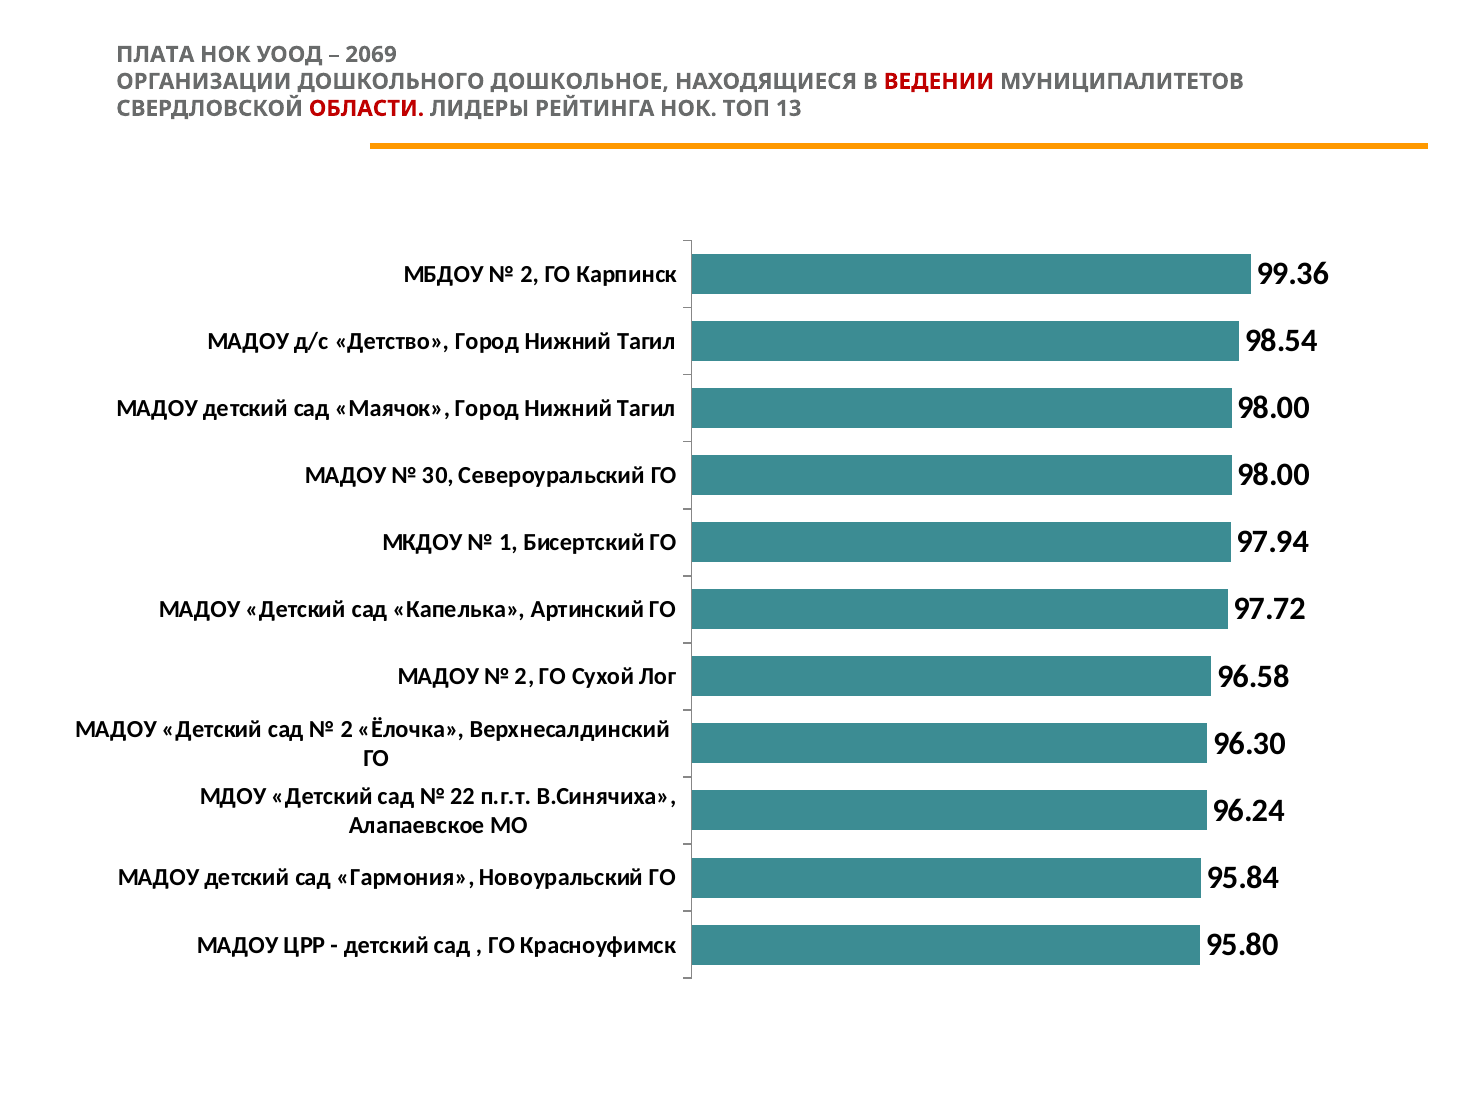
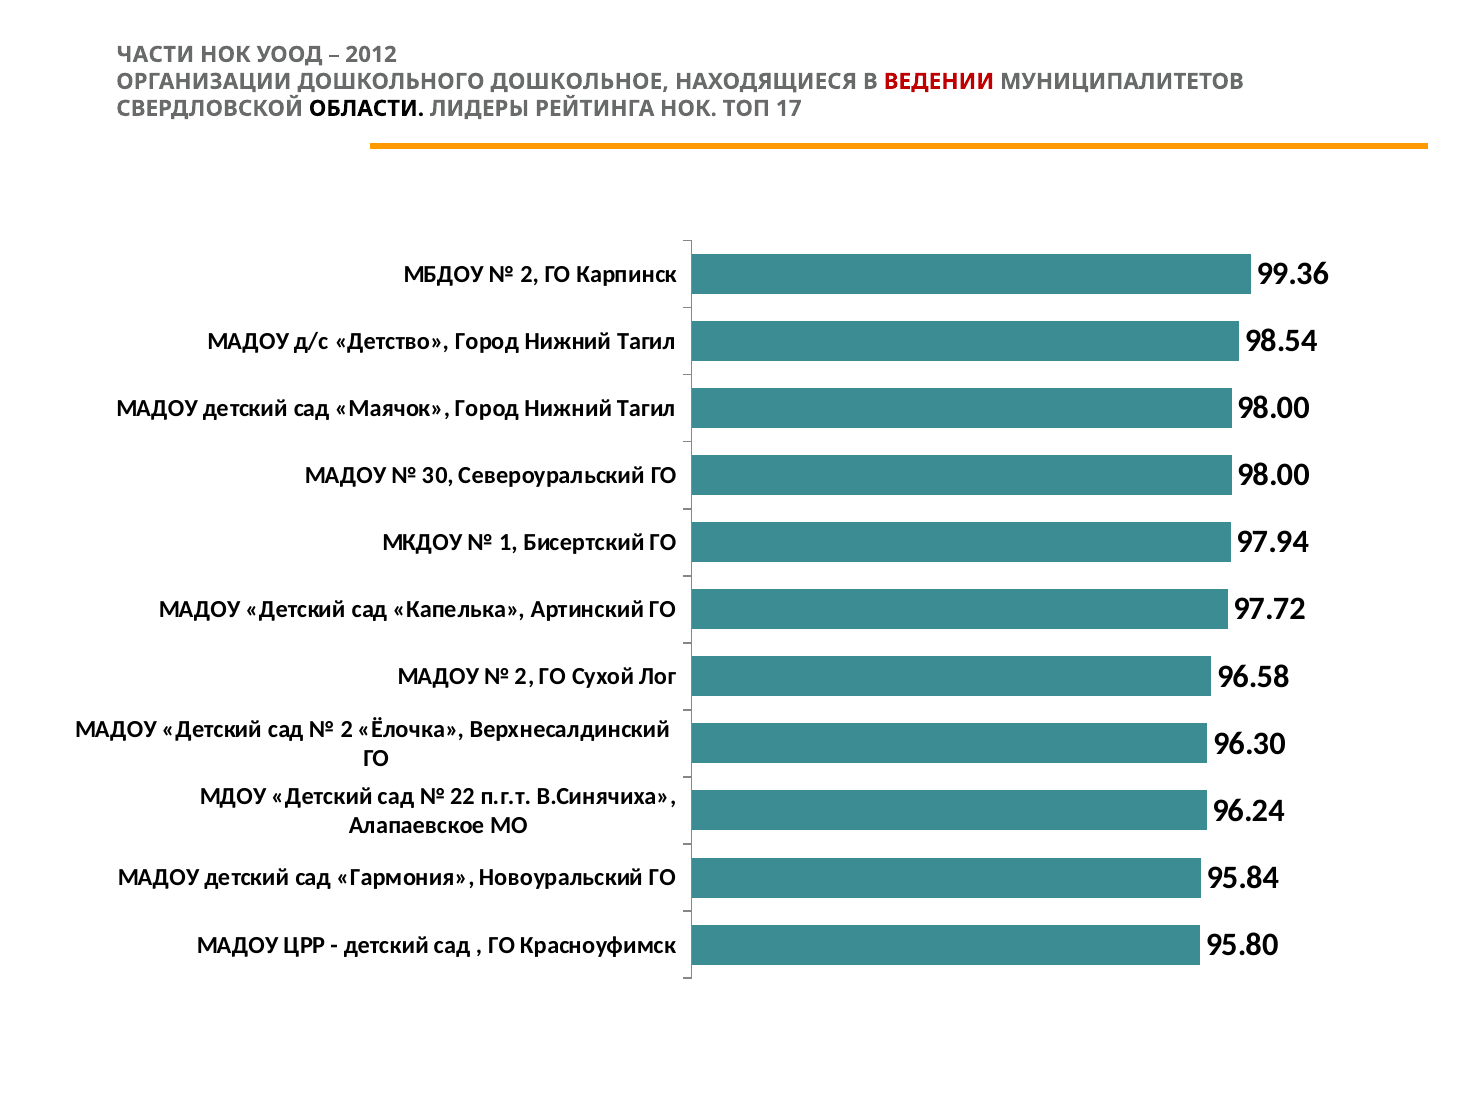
ПЛАТА: ПЛАТА -> ЧАСТИ
2069: 2069 -> 2012
ОБЛАСТИ colour: red -> black
13: 13 -> 17
